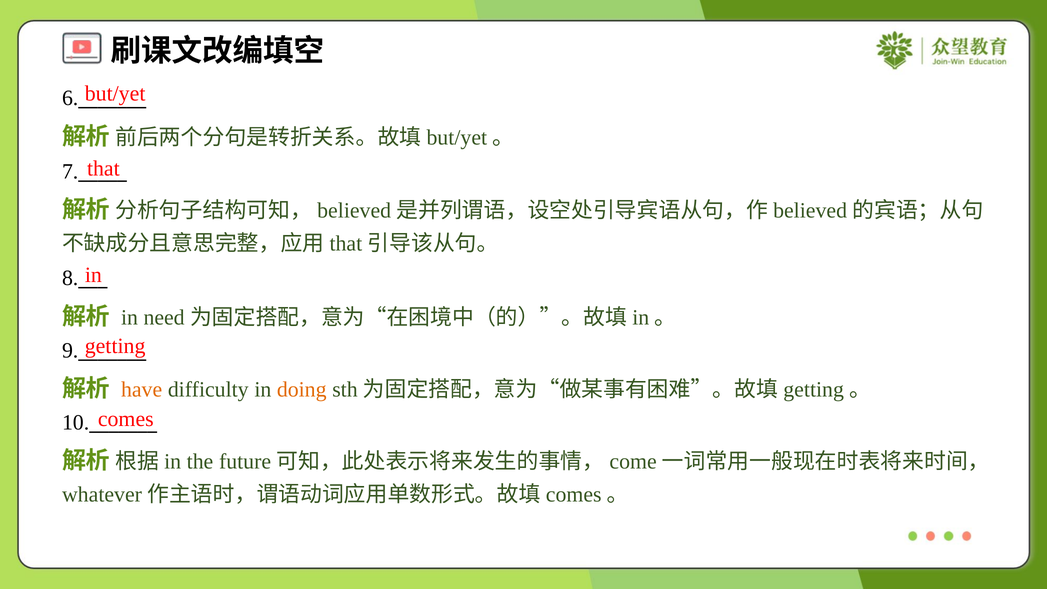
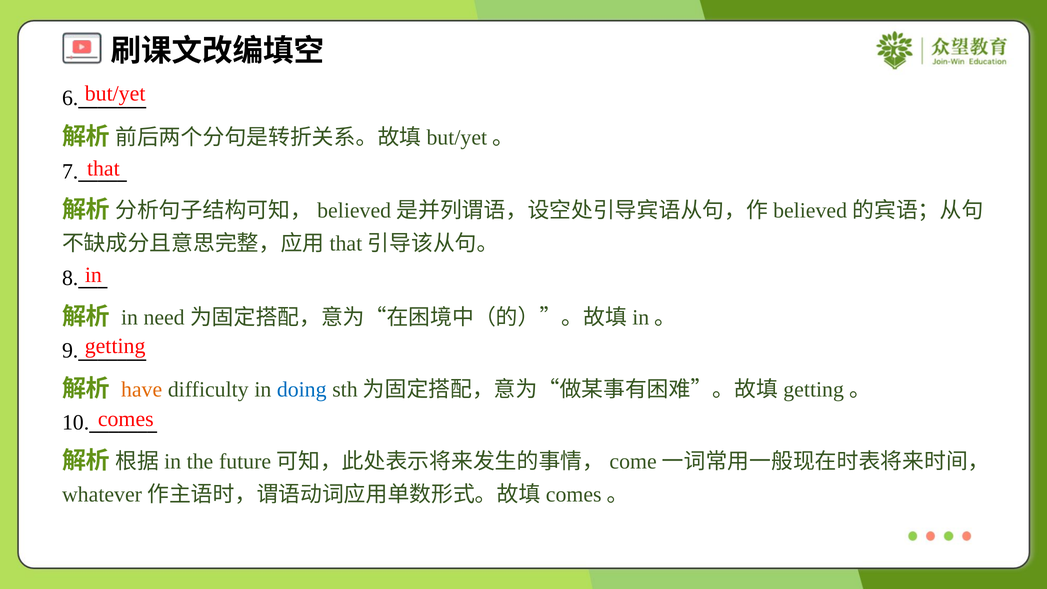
doing colour: orange -> blue
